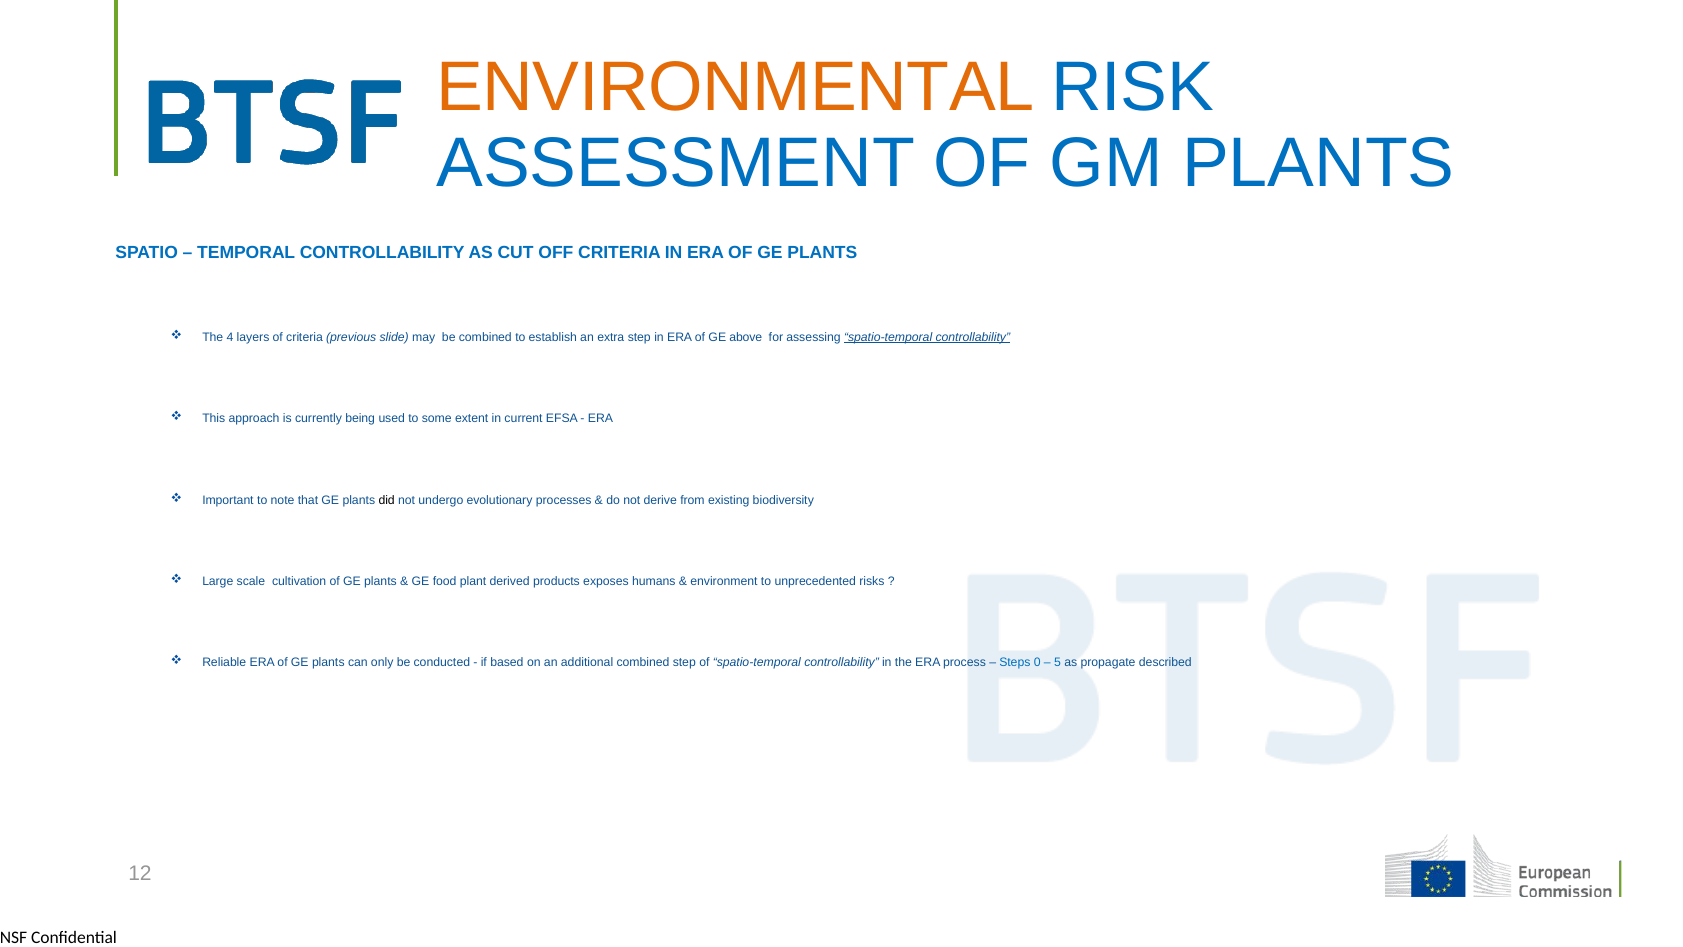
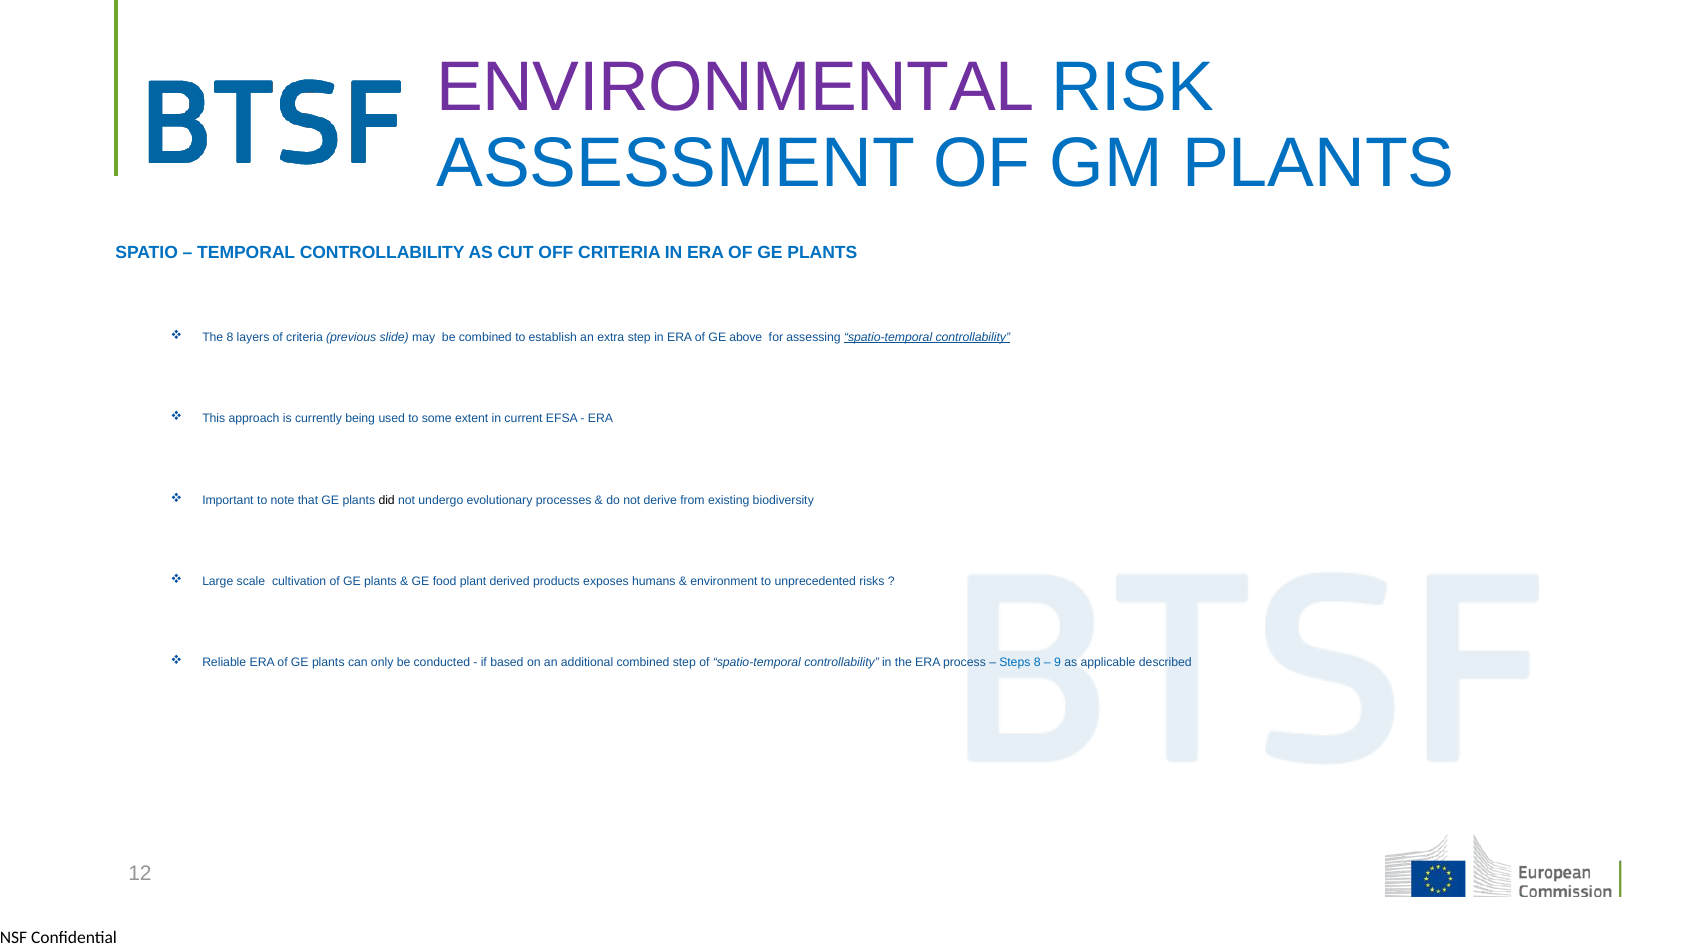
ENVIRONMENTAL colour: orange -> purple
The 4: 4 -> 8
Steps 0: 0 -> 8
5: 5 -> 9
propagate: propagate -> applicable
